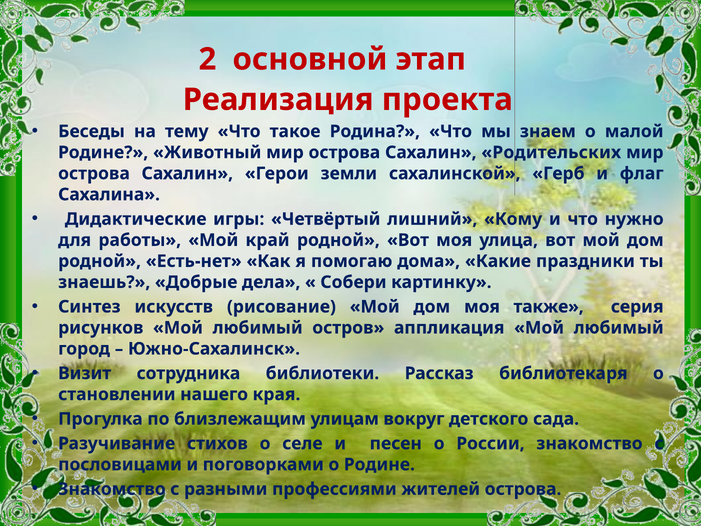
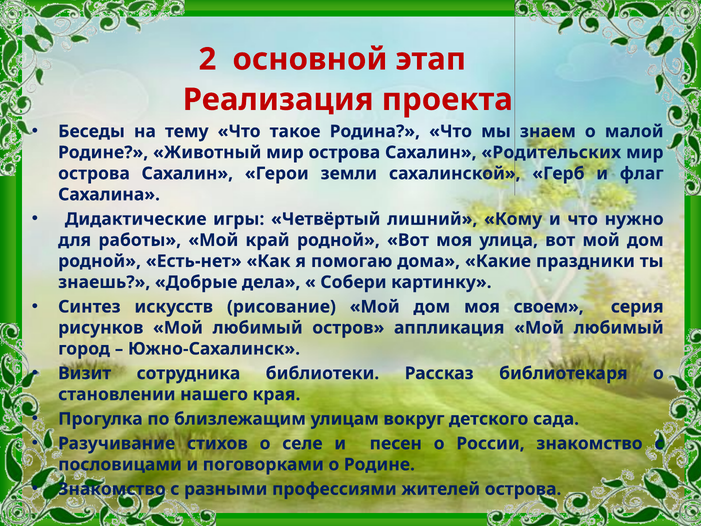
также: также -> своем
